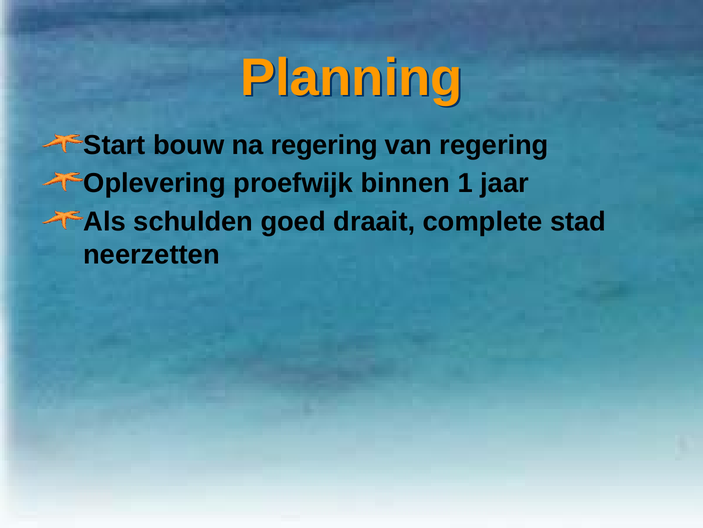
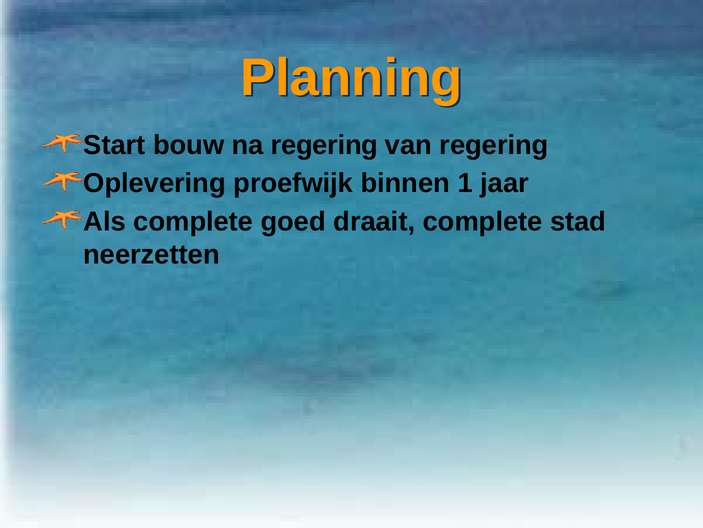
Als schulden: schulden -> complete
